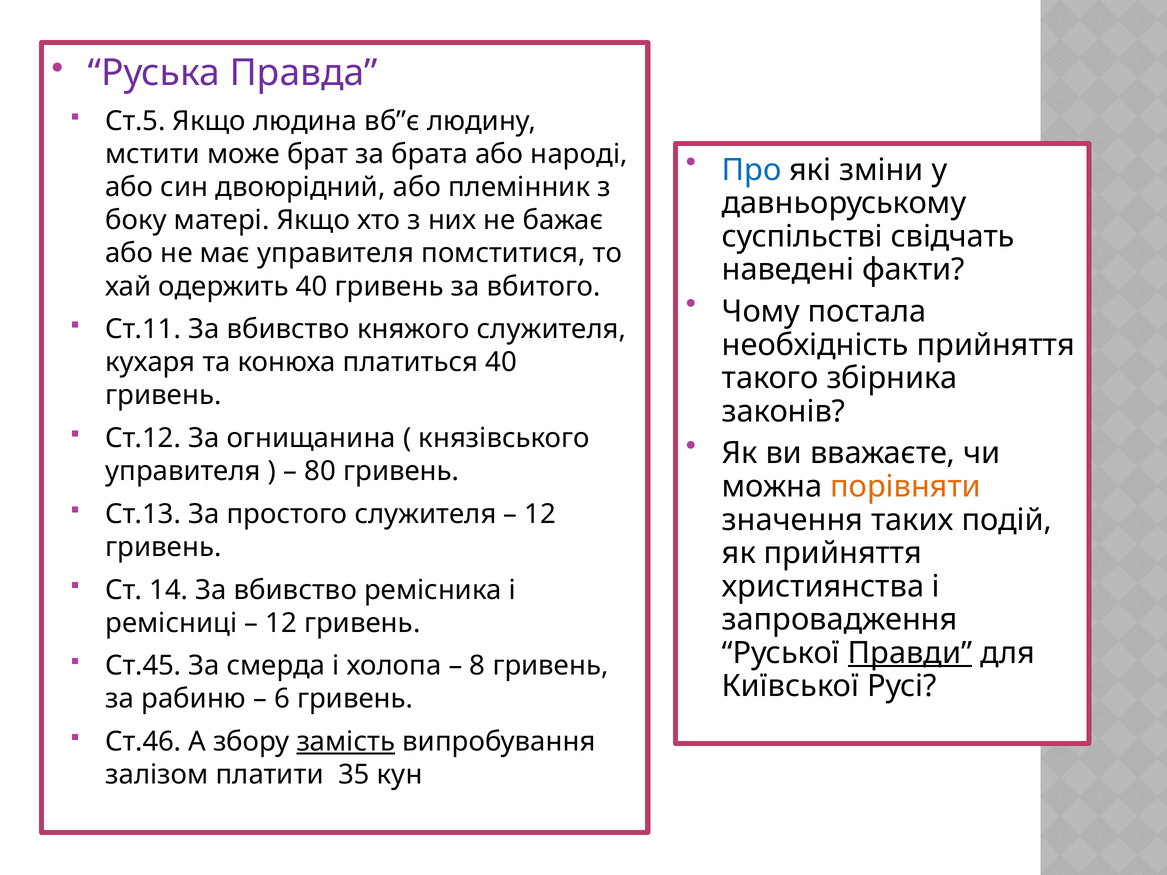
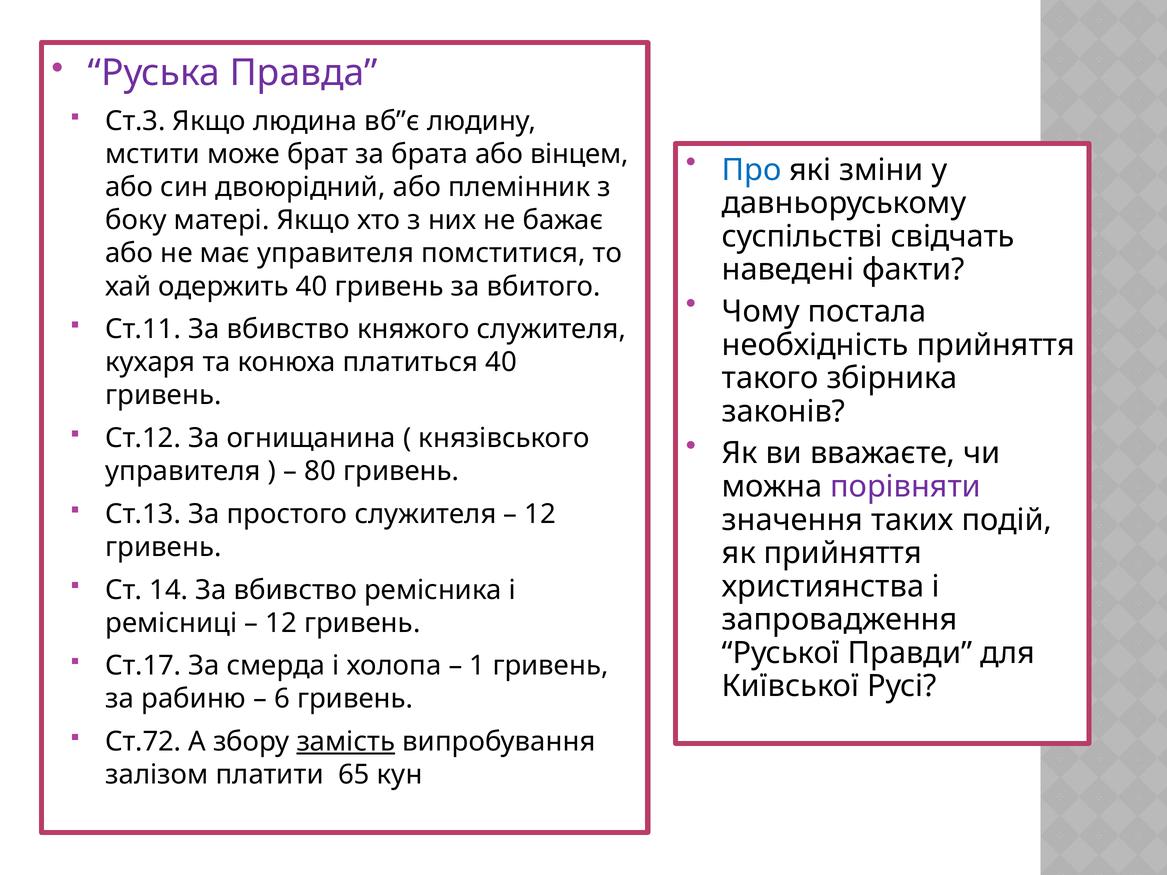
Ст.5: Ст.5 -> Ст.3
народі: народі -> вінцем
порівняти colour: orange -> purple
Правди underline: present -> none
Ст.45: Ст.45 -> Ст.17
8: 8 -> 1
Ст.46: Ст.46 -> Ст.72
35: 35 -> 65
